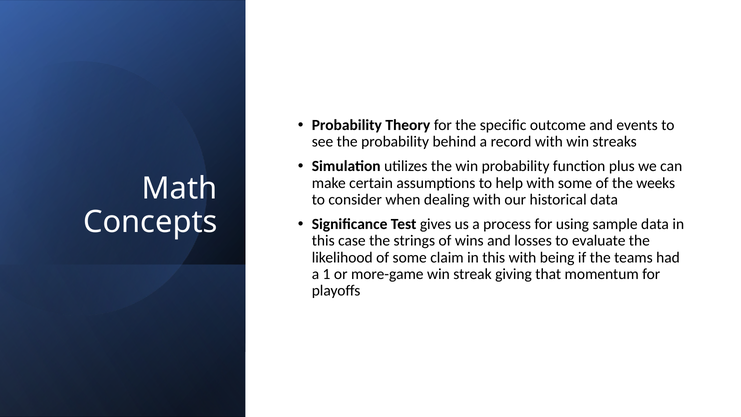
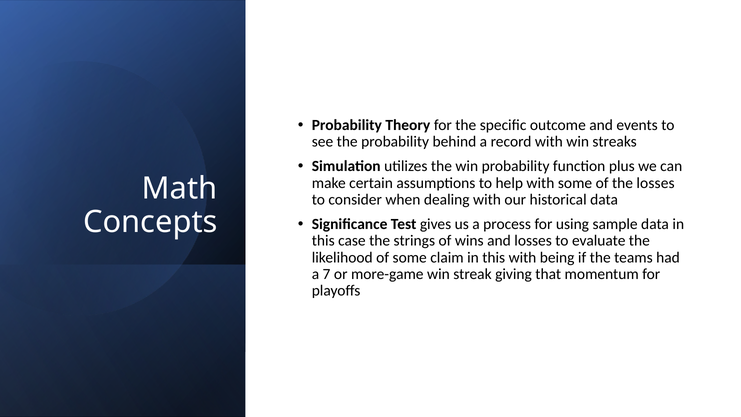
the weeks: weeks -> losses
1: 1 -> 7
